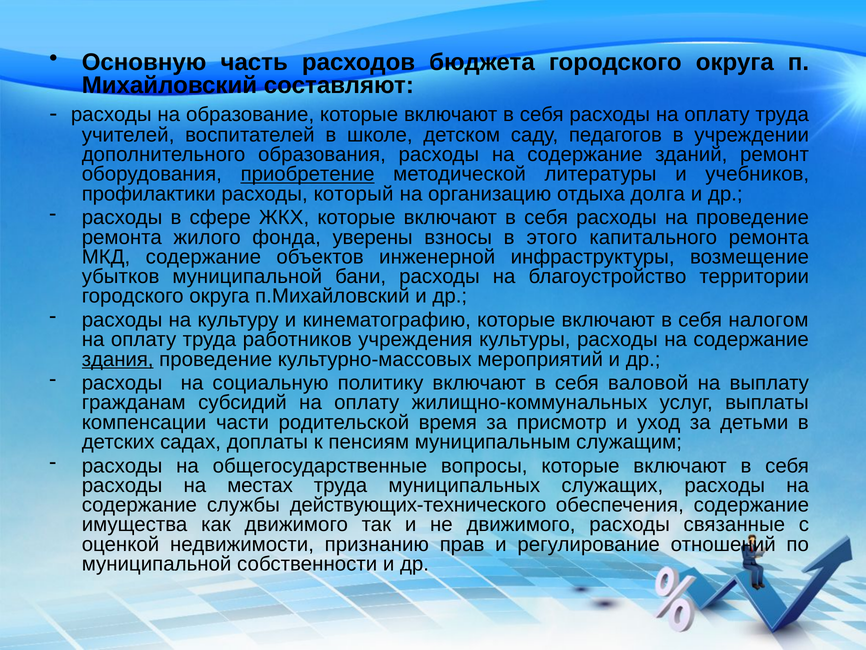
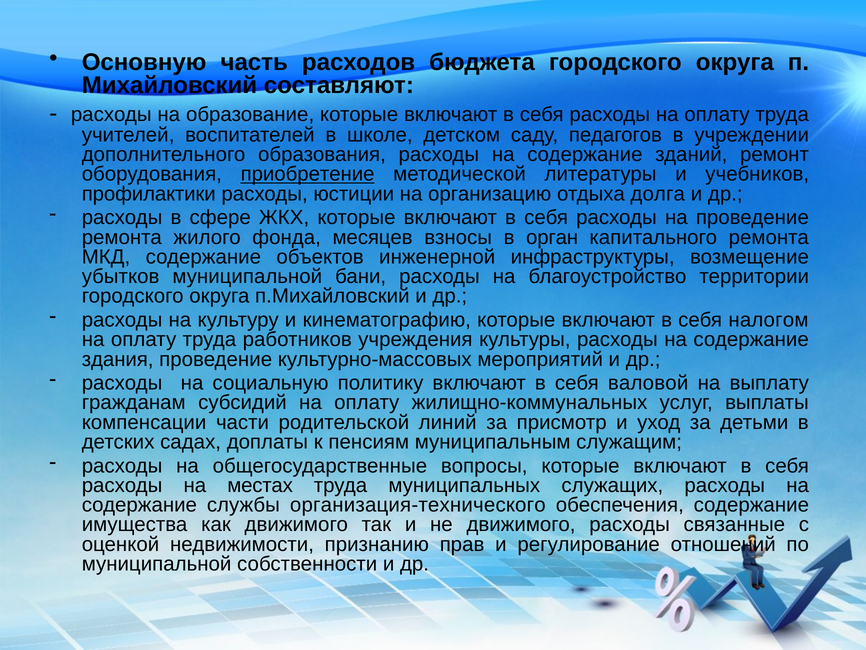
который: который -> юстиции
уверены: уверены -> месяцев
этого: этого -> орган
здания underline: present -> none
время: время -> линий
действующих-технического: действующих-технического -> организация-технического
